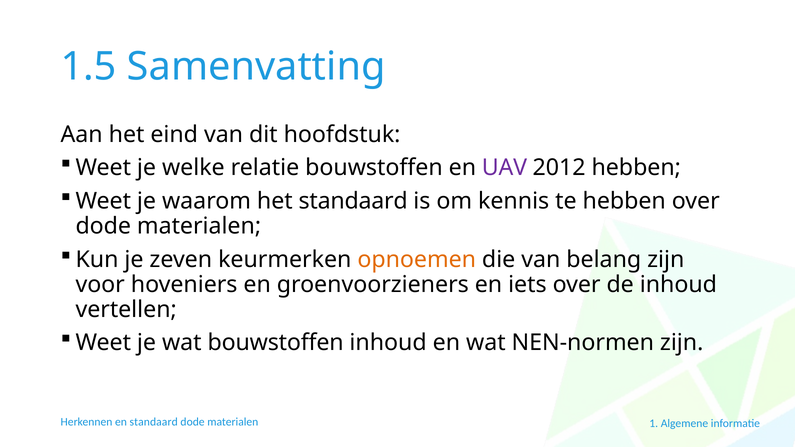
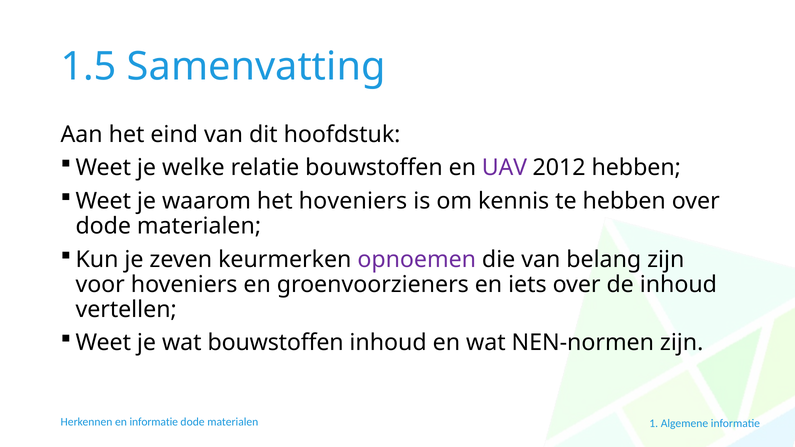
het standaard: standaard -> hoveniers
opnoemen colour: orange -> purple
en standaard: standaard -> informatie
